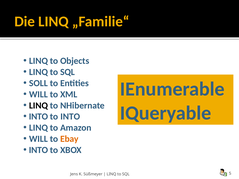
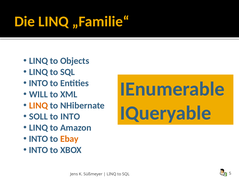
SOLL at (38, 83): SOLL -> INTO
LINQ at (38, 106) colour: black -> orange
INTO at (39, 117): INTO -> SOLL
WILL at (38, 139): WILL -> INTO
